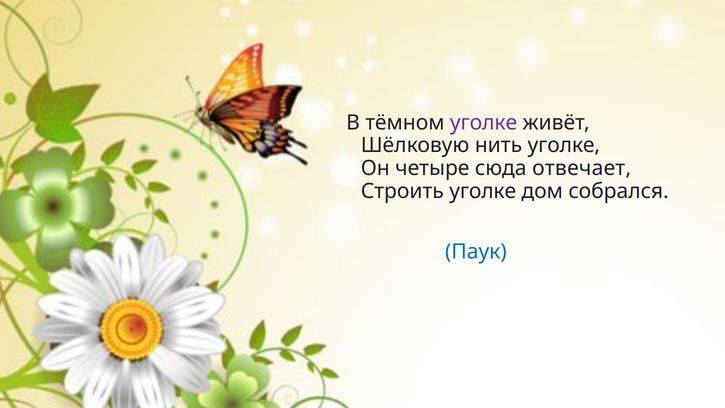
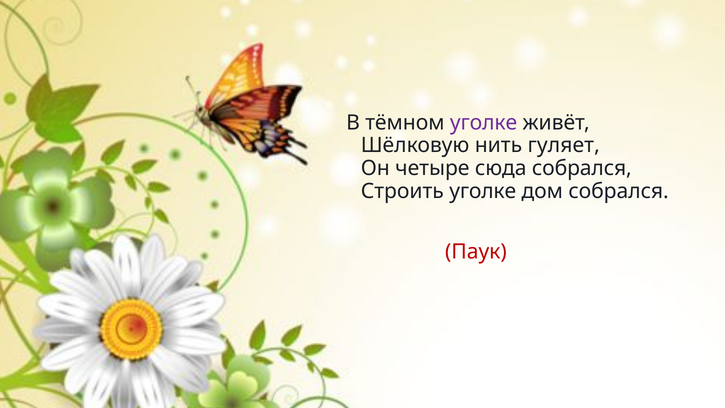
нить уголке: уголке -> гуляет
сюда отвечает: отвечает -> собрался
Паук colour: blue -> red
